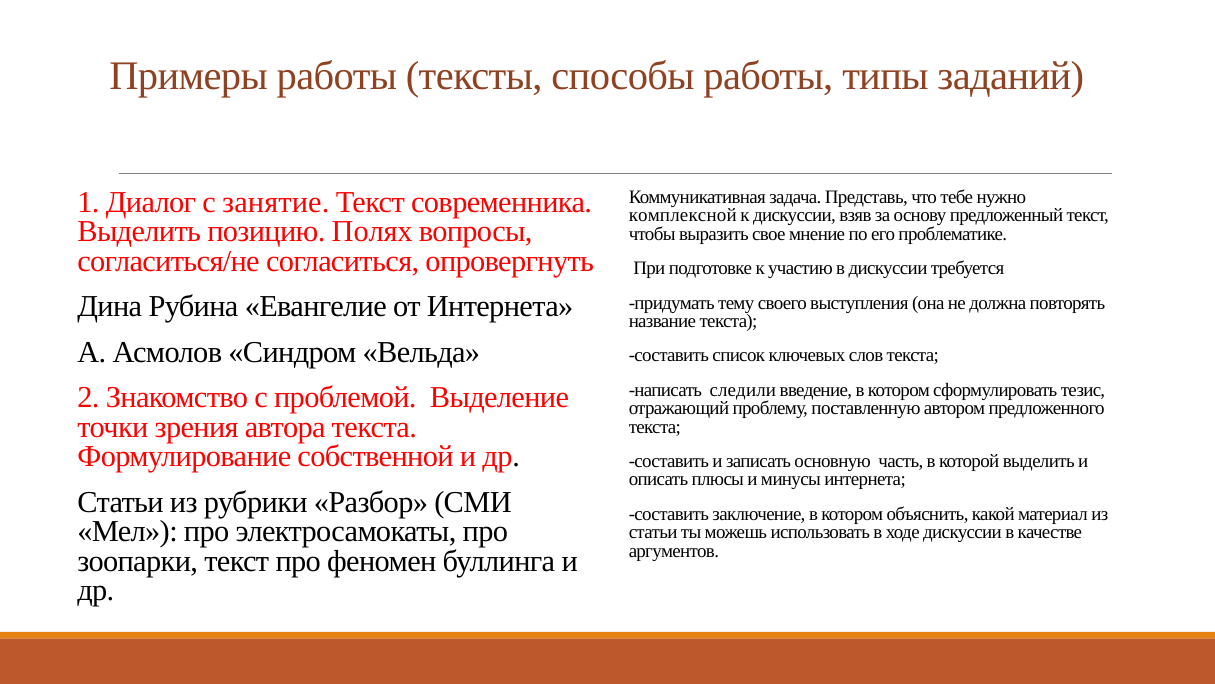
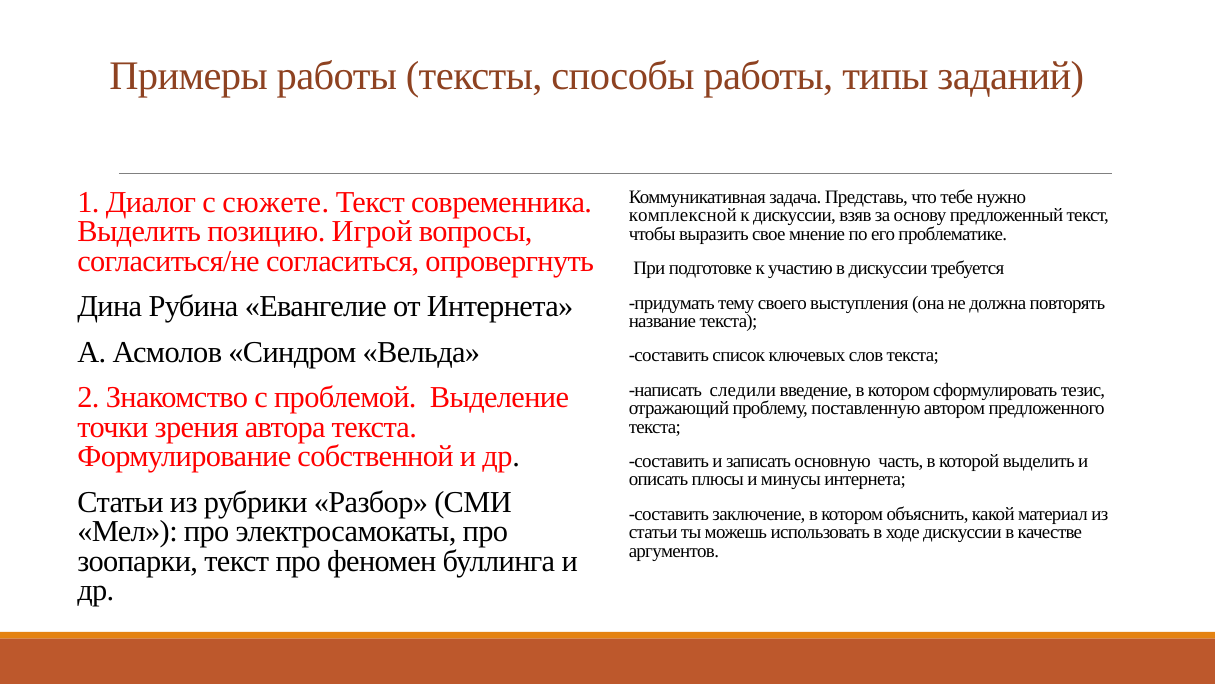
занятие: занятие -> сюжете
Полях: Полях -> Игрой
